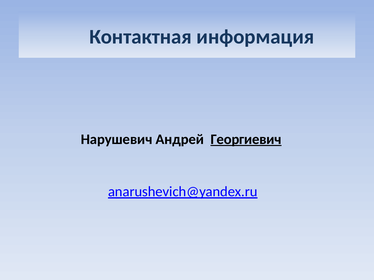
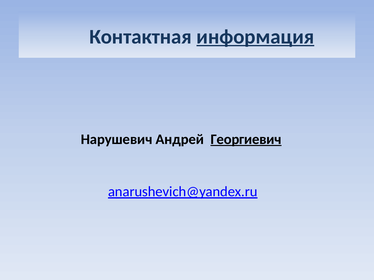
информация underline: none -> present
